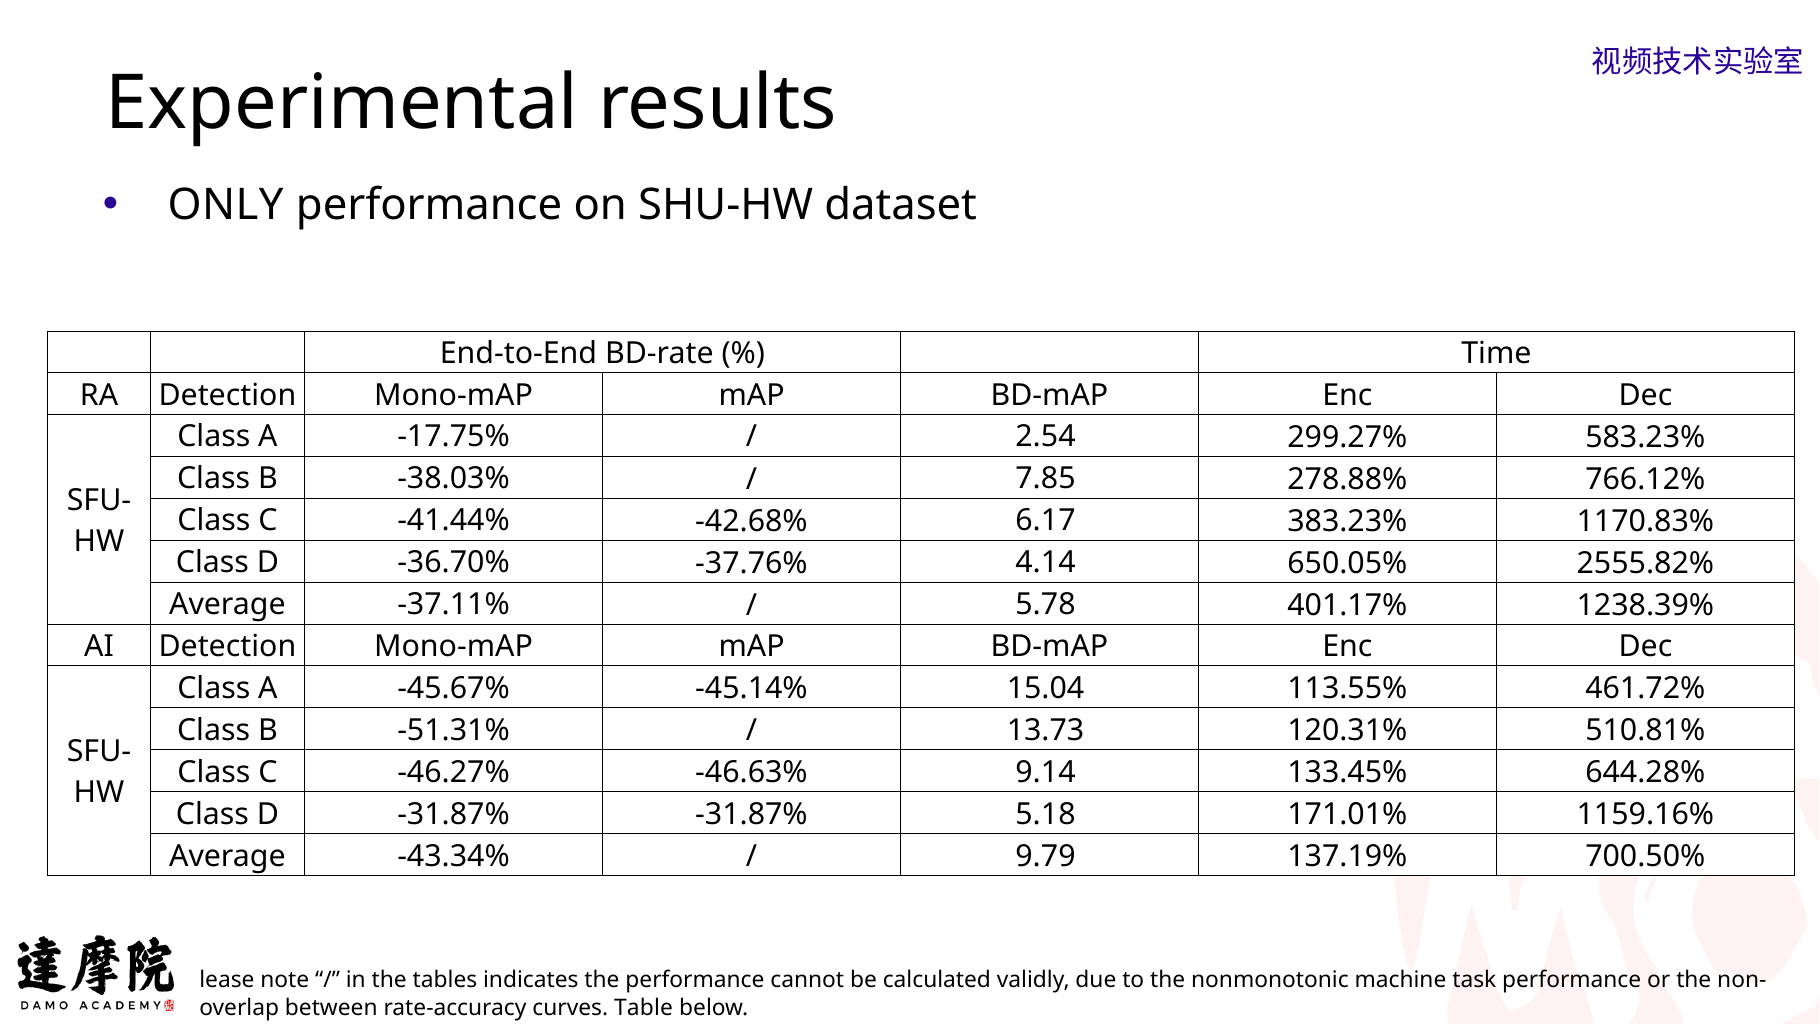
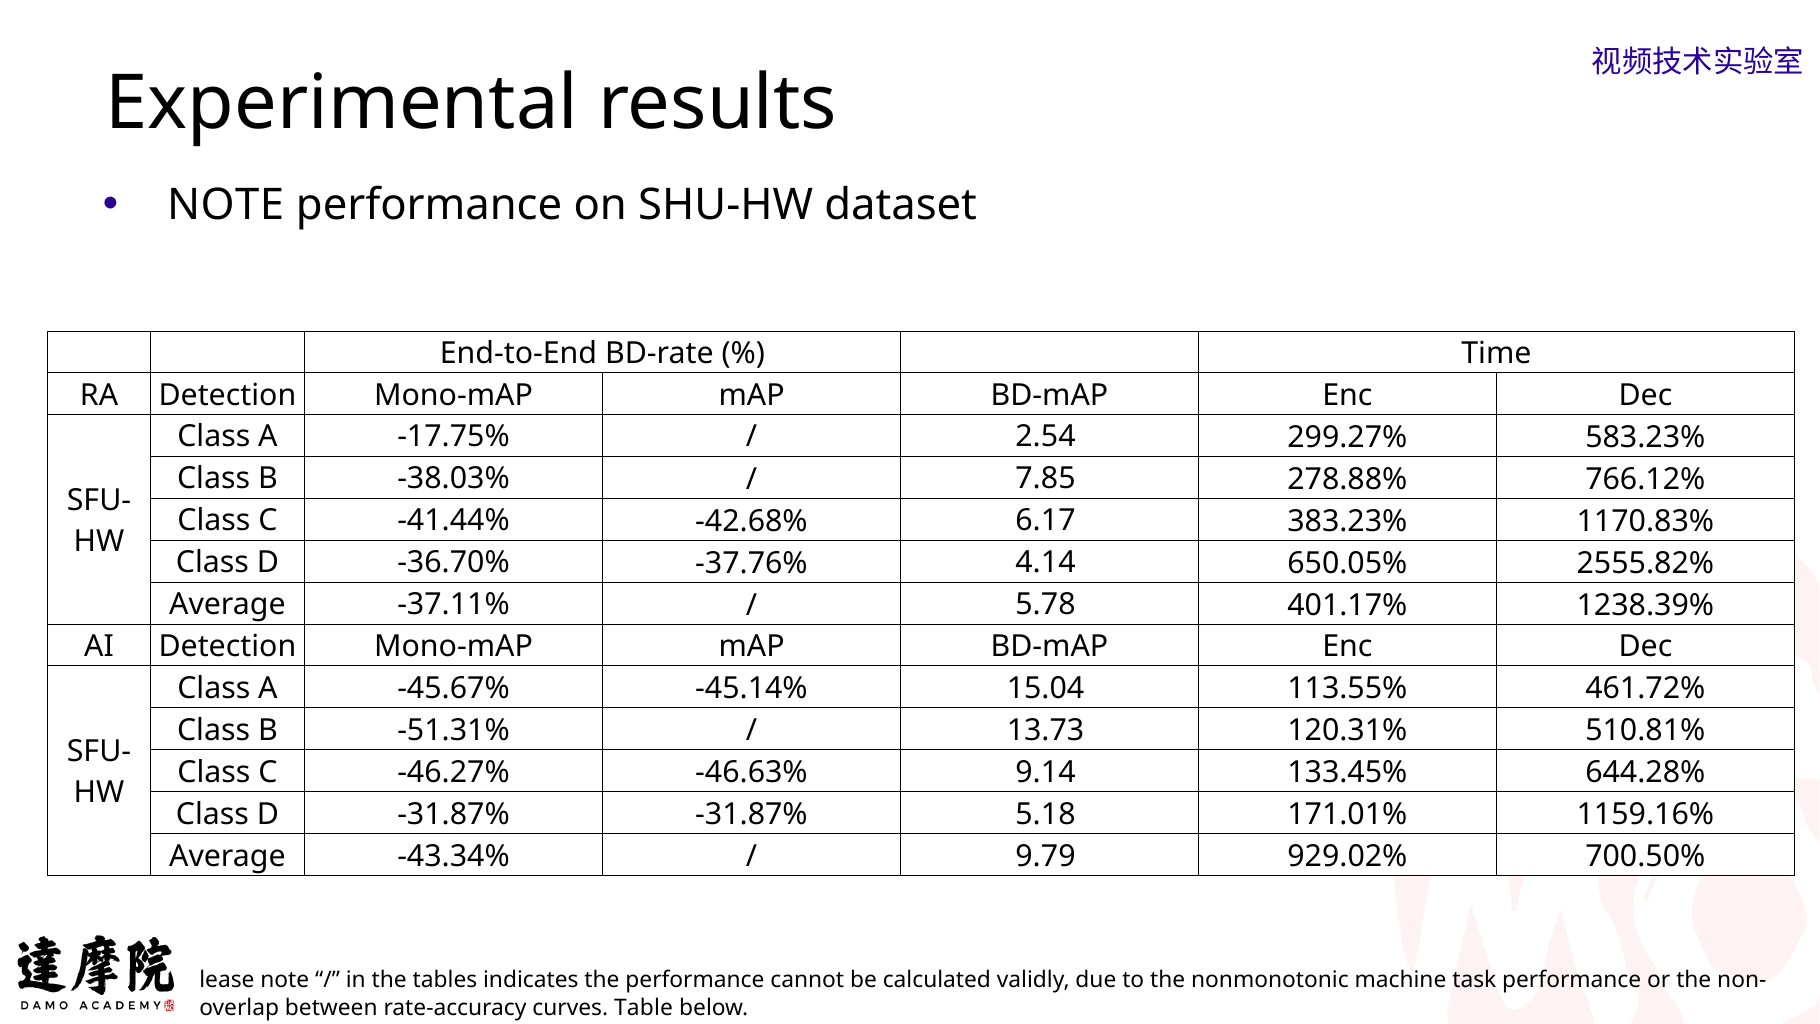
ONLY at (226, 206): ONLY -> NOTE
137.19%: 137.19% -> 929.02%
